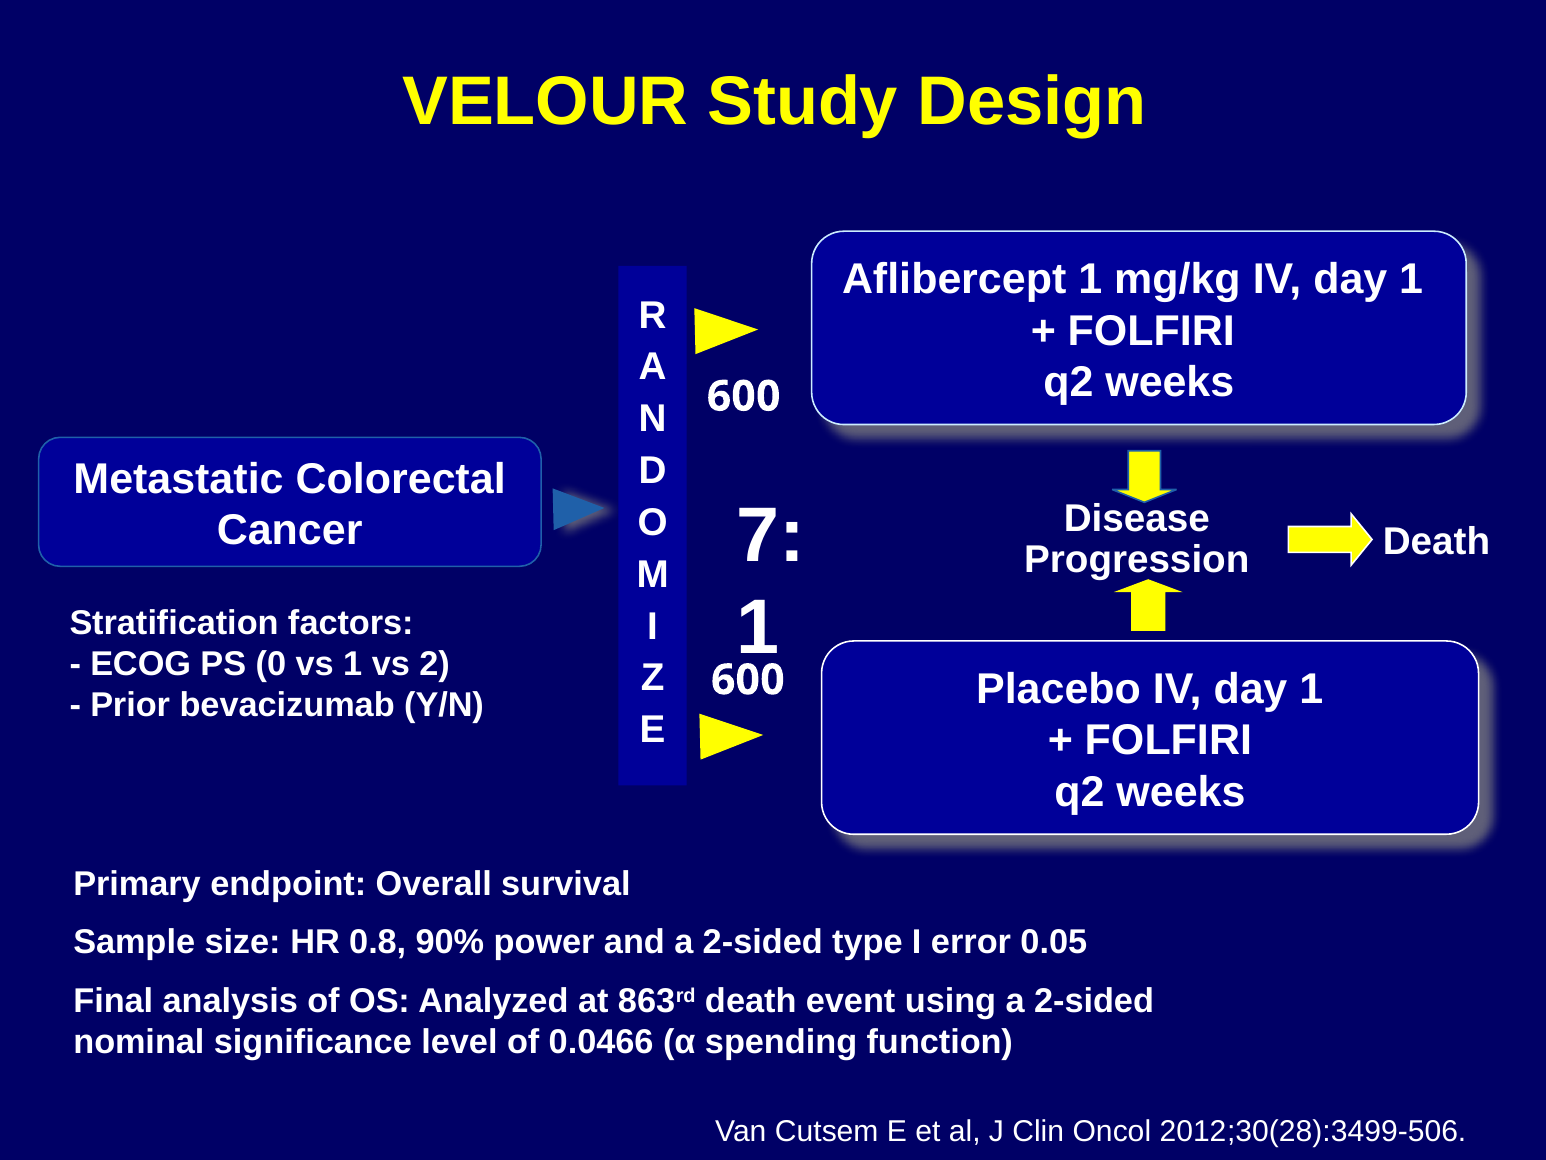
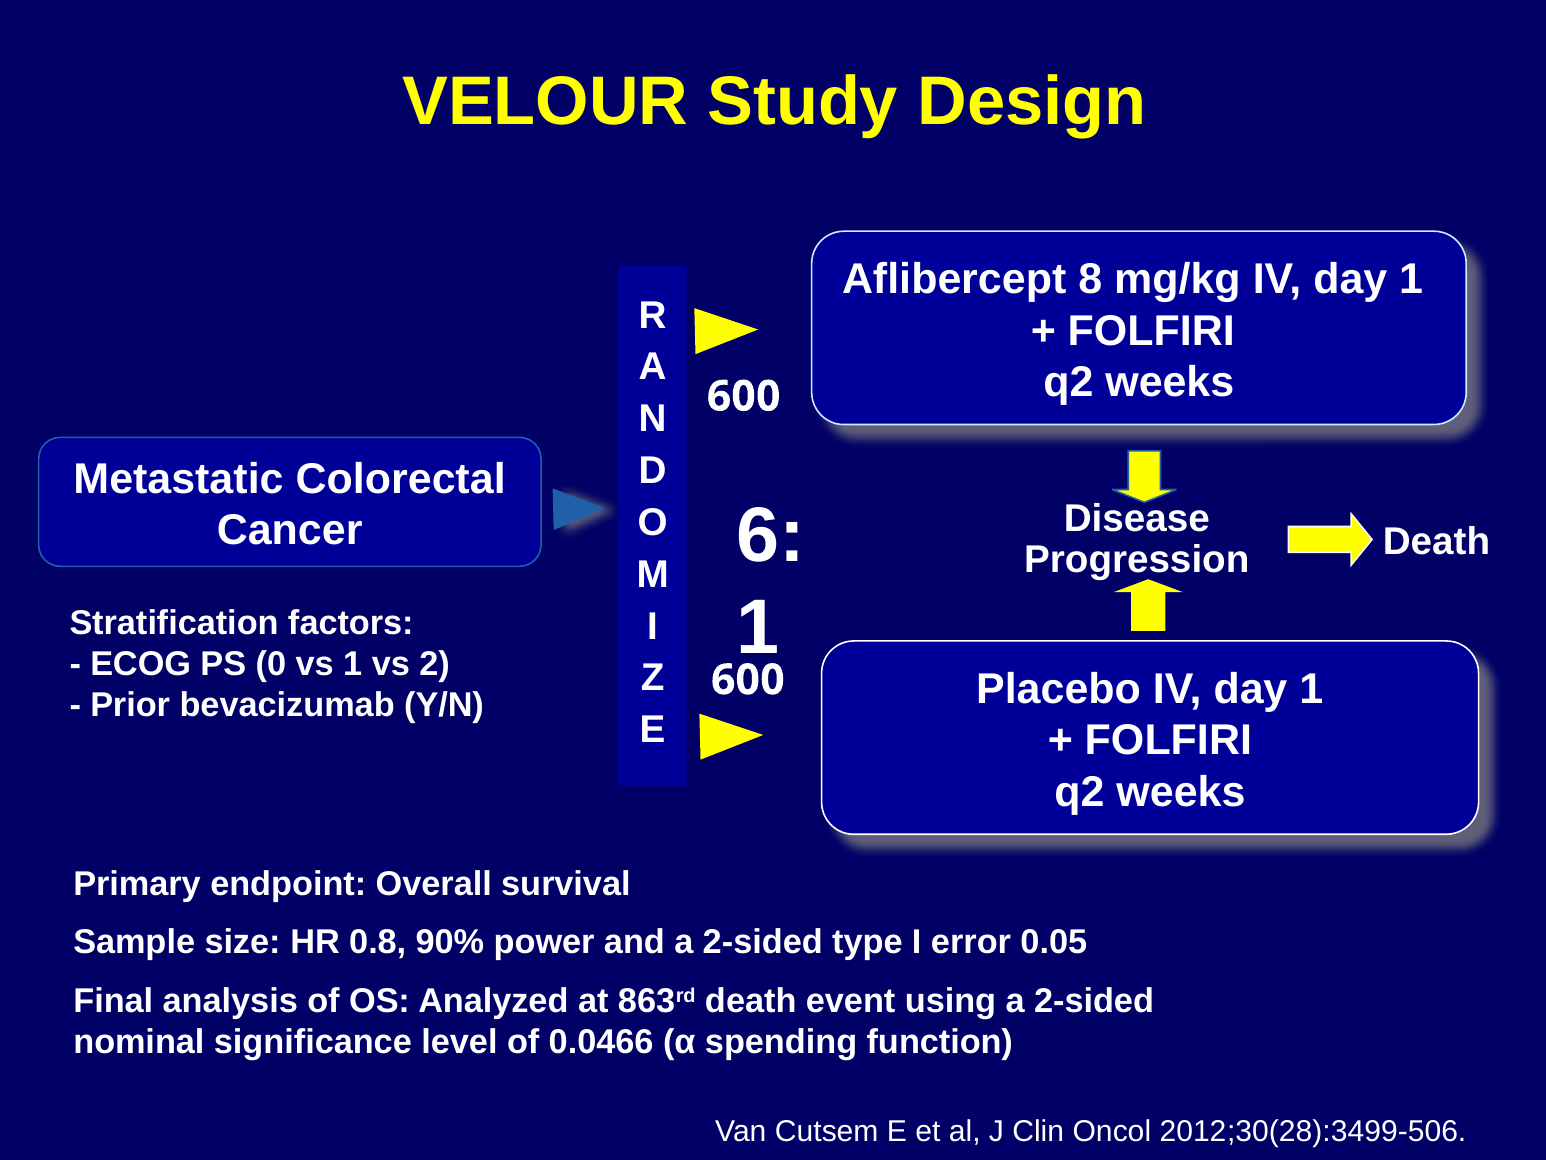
Aflibercept 1: 1 -> 8
7: 7 -> 6
